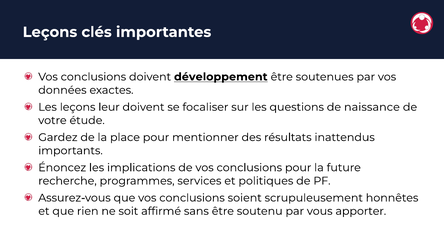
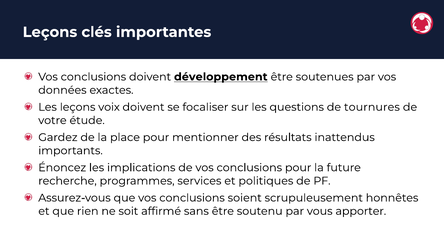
leur: leur -> voix
naissance: naissance -> tournures
